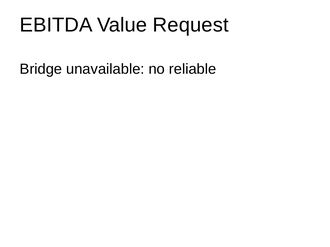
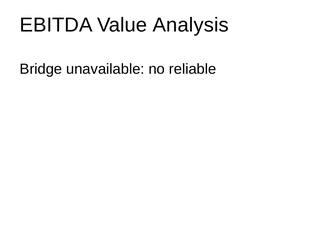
Request: Request -> Analysis
